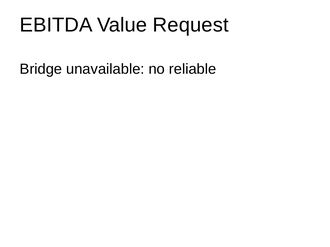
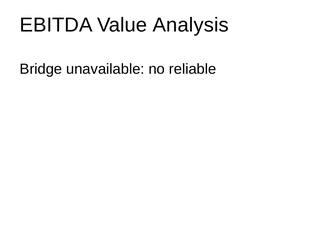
Request: Request -> Analysis
